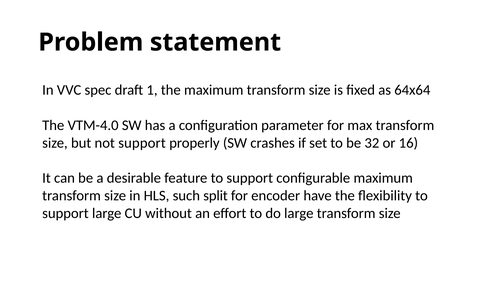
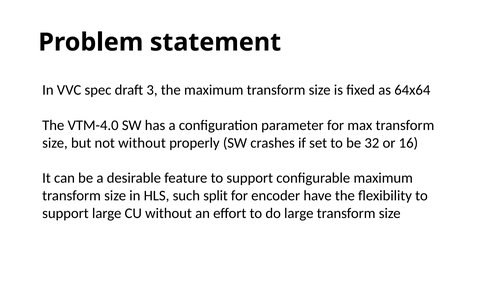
1: 1 -> 3
not support: support -> without
